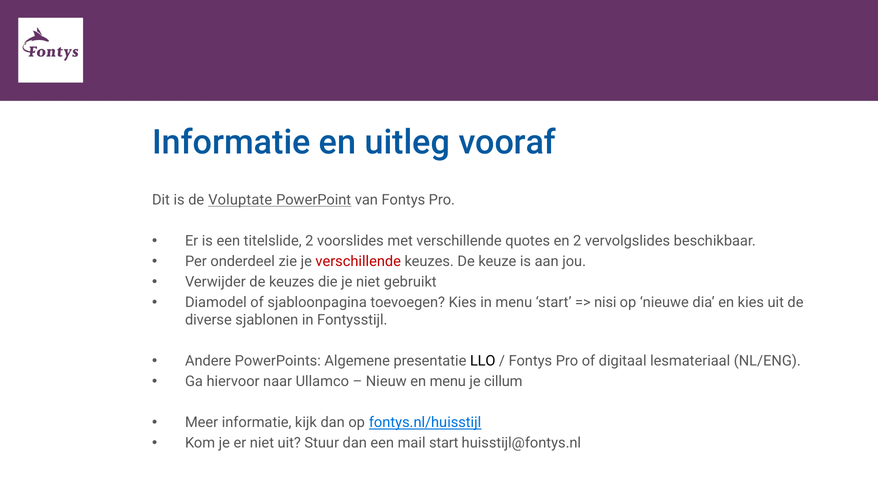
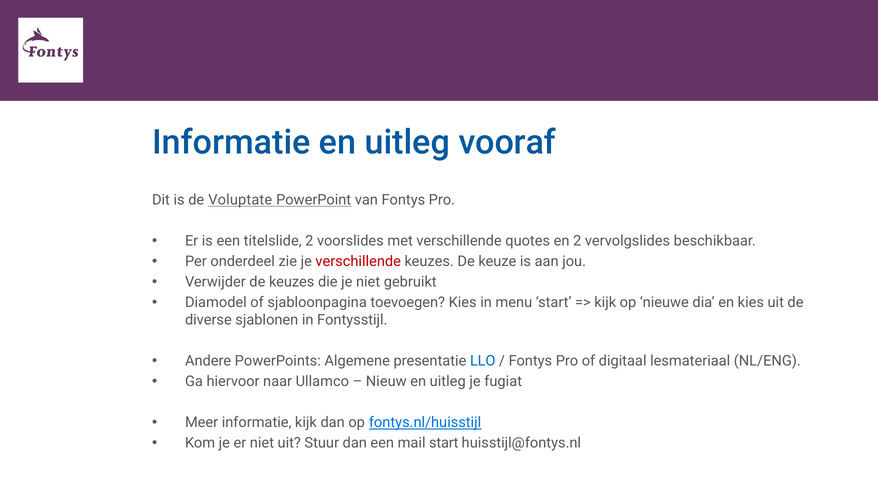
nisi at (605, 302): nisi -> kijk
LLO colour: black -> blue
Nieuw en menu: menu -> uitleg
cillum: cillum -> fugiat
